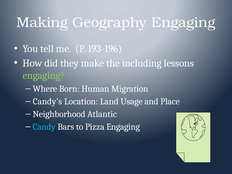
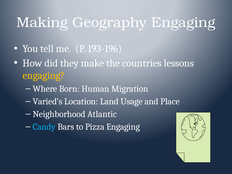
including: including -> countries
engaging at (44, 75) colour: light green -> yellow
Candy’s: Candy’s -> Varied’s
